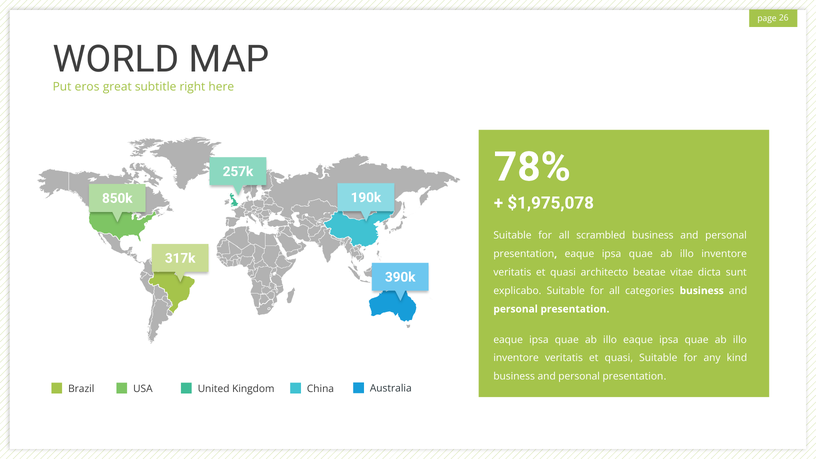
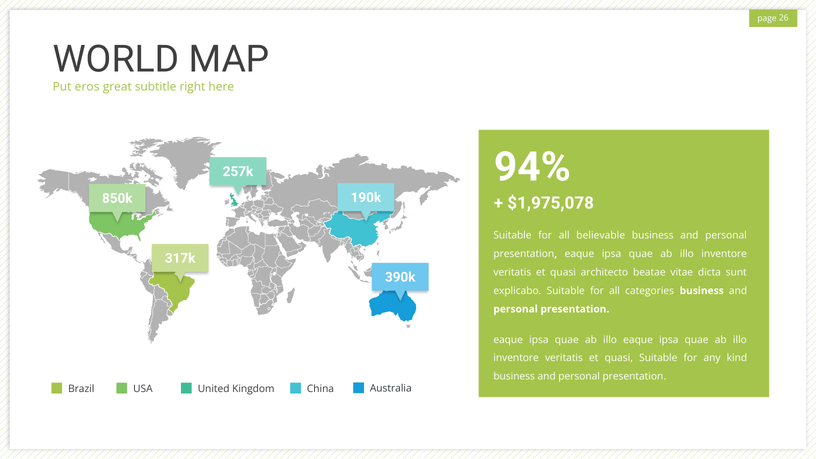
78%: 78% -> 94%
scrambled: scrambled -> believable
